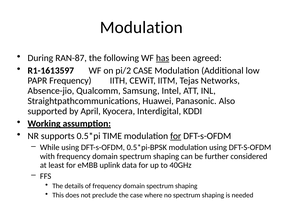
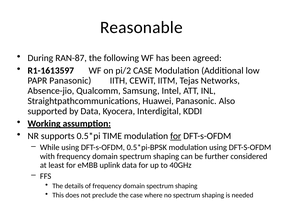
Modulation at (141, 27): Modulation -> Reasonable
has underline: present -> none
PAPR Frequency: Frequency -> Panasonic
by April: April -> Data
